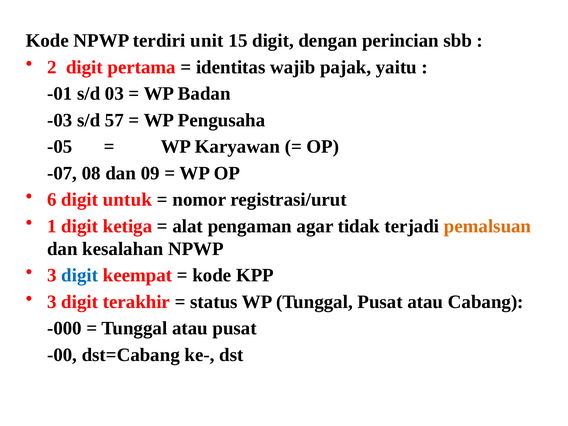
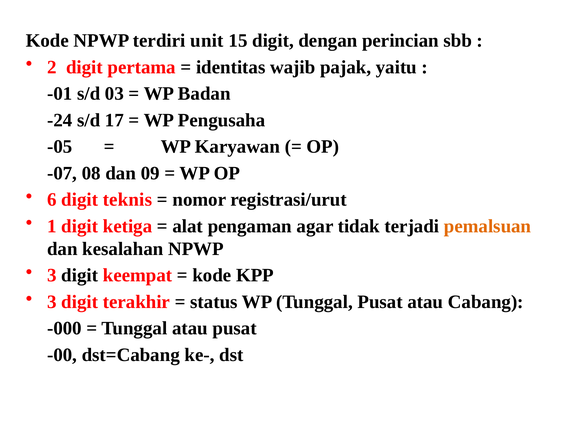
-03: -03 -> -24
57: 57 -> 17
untuk: untuk -> teknis
digit at (80, 275) colour: blue -> black
